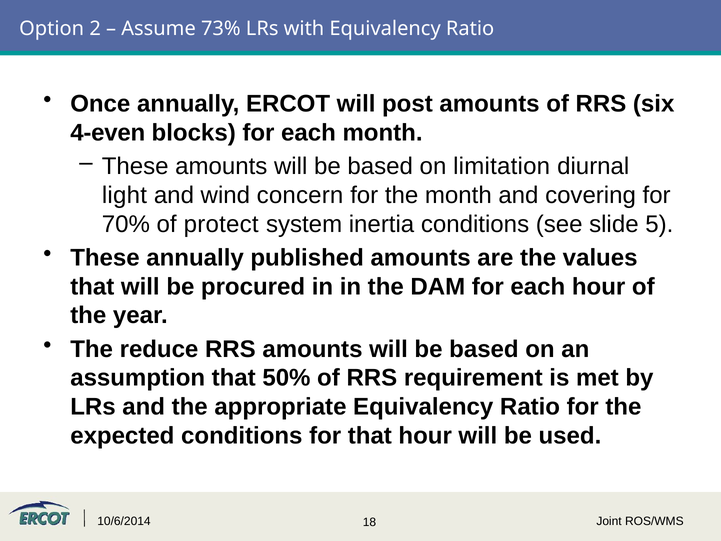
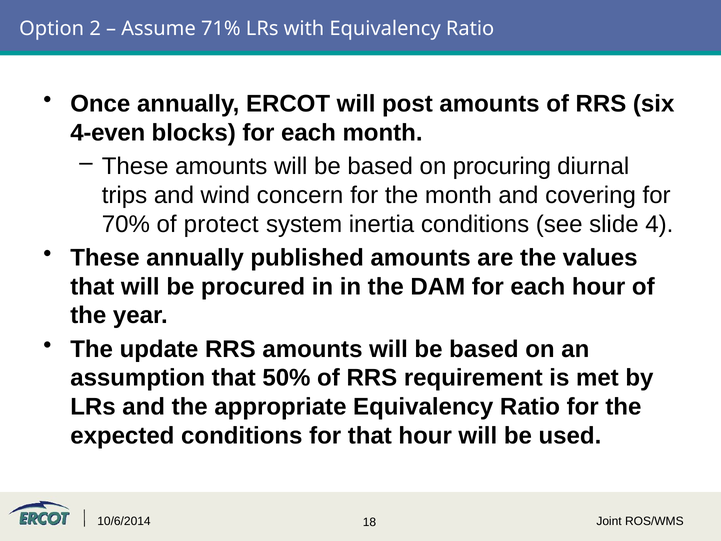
73%: 73% -> 71%
limitation: limitation -> procuring
light: light -> trips
5: 5 -> 4
reduce: reduce -> update
